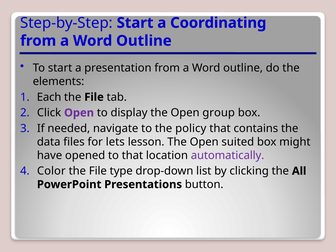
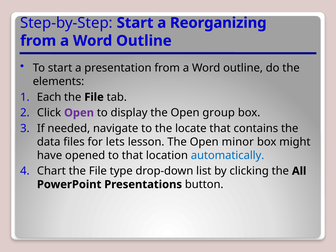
Coordinating: Coordinating -> Reorganizing
policy: policy -> locate
suited: suited -> minor
automatically colour: purple -> blue
Color: Color -> Chart
